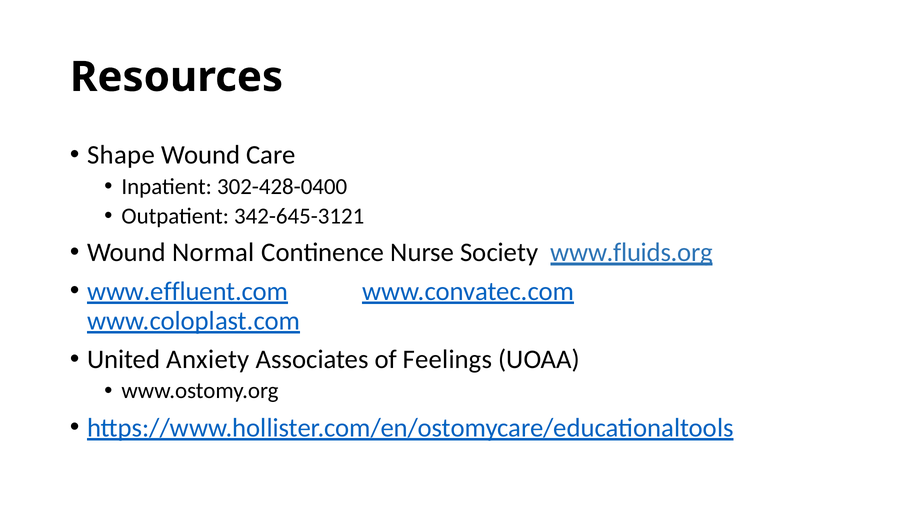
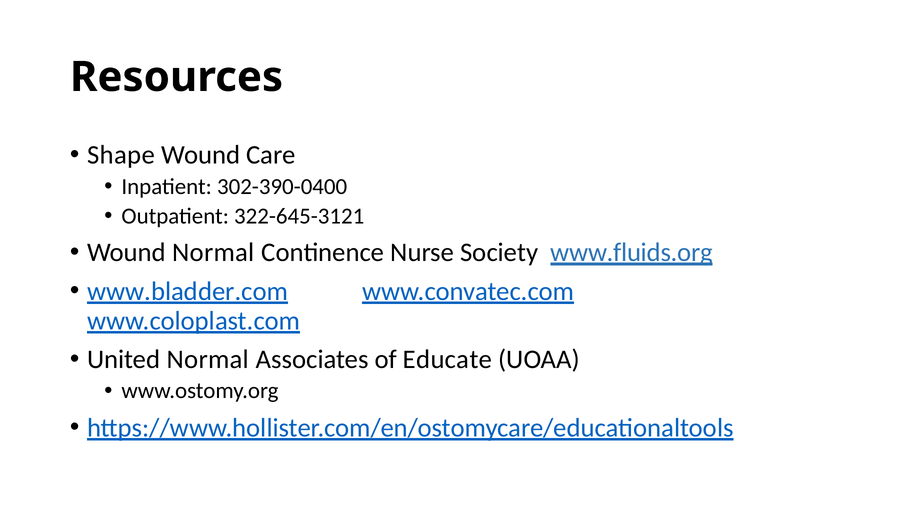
302-428-0400: 302-428-0400 -> 302-390-0400
342-645-3121: 342-645-3121 -> 322-645-3121
www.effluent.com: www.effluent.com -> www.bladder.com
United Anxiety: Anxiety -> Normal
Feelings: Feelings -> Educate
